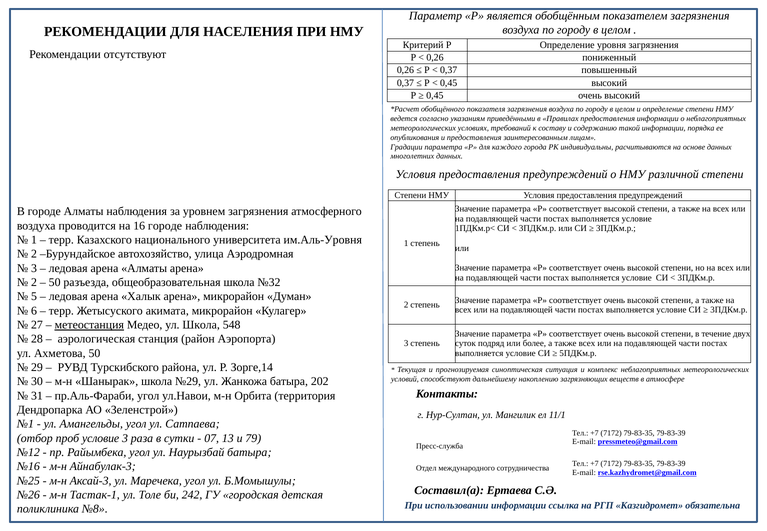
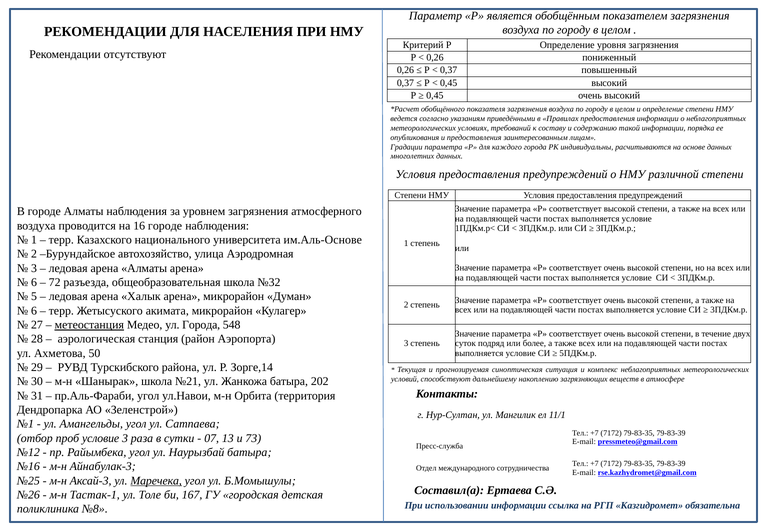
им.Аль-Уровня: им.Аль-Уровня -> им.Аль-Основе
2 at (34, 282): 2 -> 6
50 at (55, 282): 50 -> 72
ул Школа: Школа -> Города
№29: №29 -> №21
79: 79 -> 73
Маречека underline: none -> present
242: 242 -> 167
